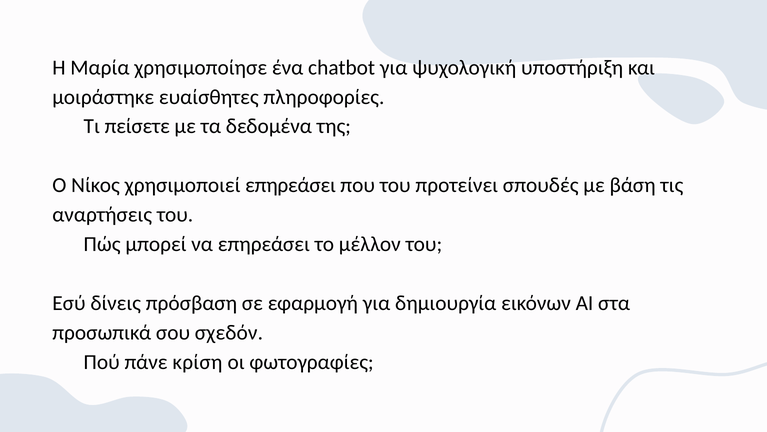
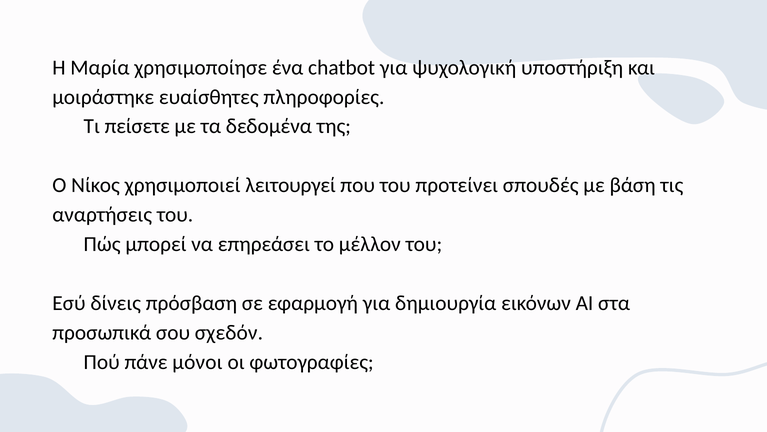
χρησιμοποιεί επηρεάσει: επηρεάσει -> λειτουργεί
κρίση: κρίση -> μόνοι
